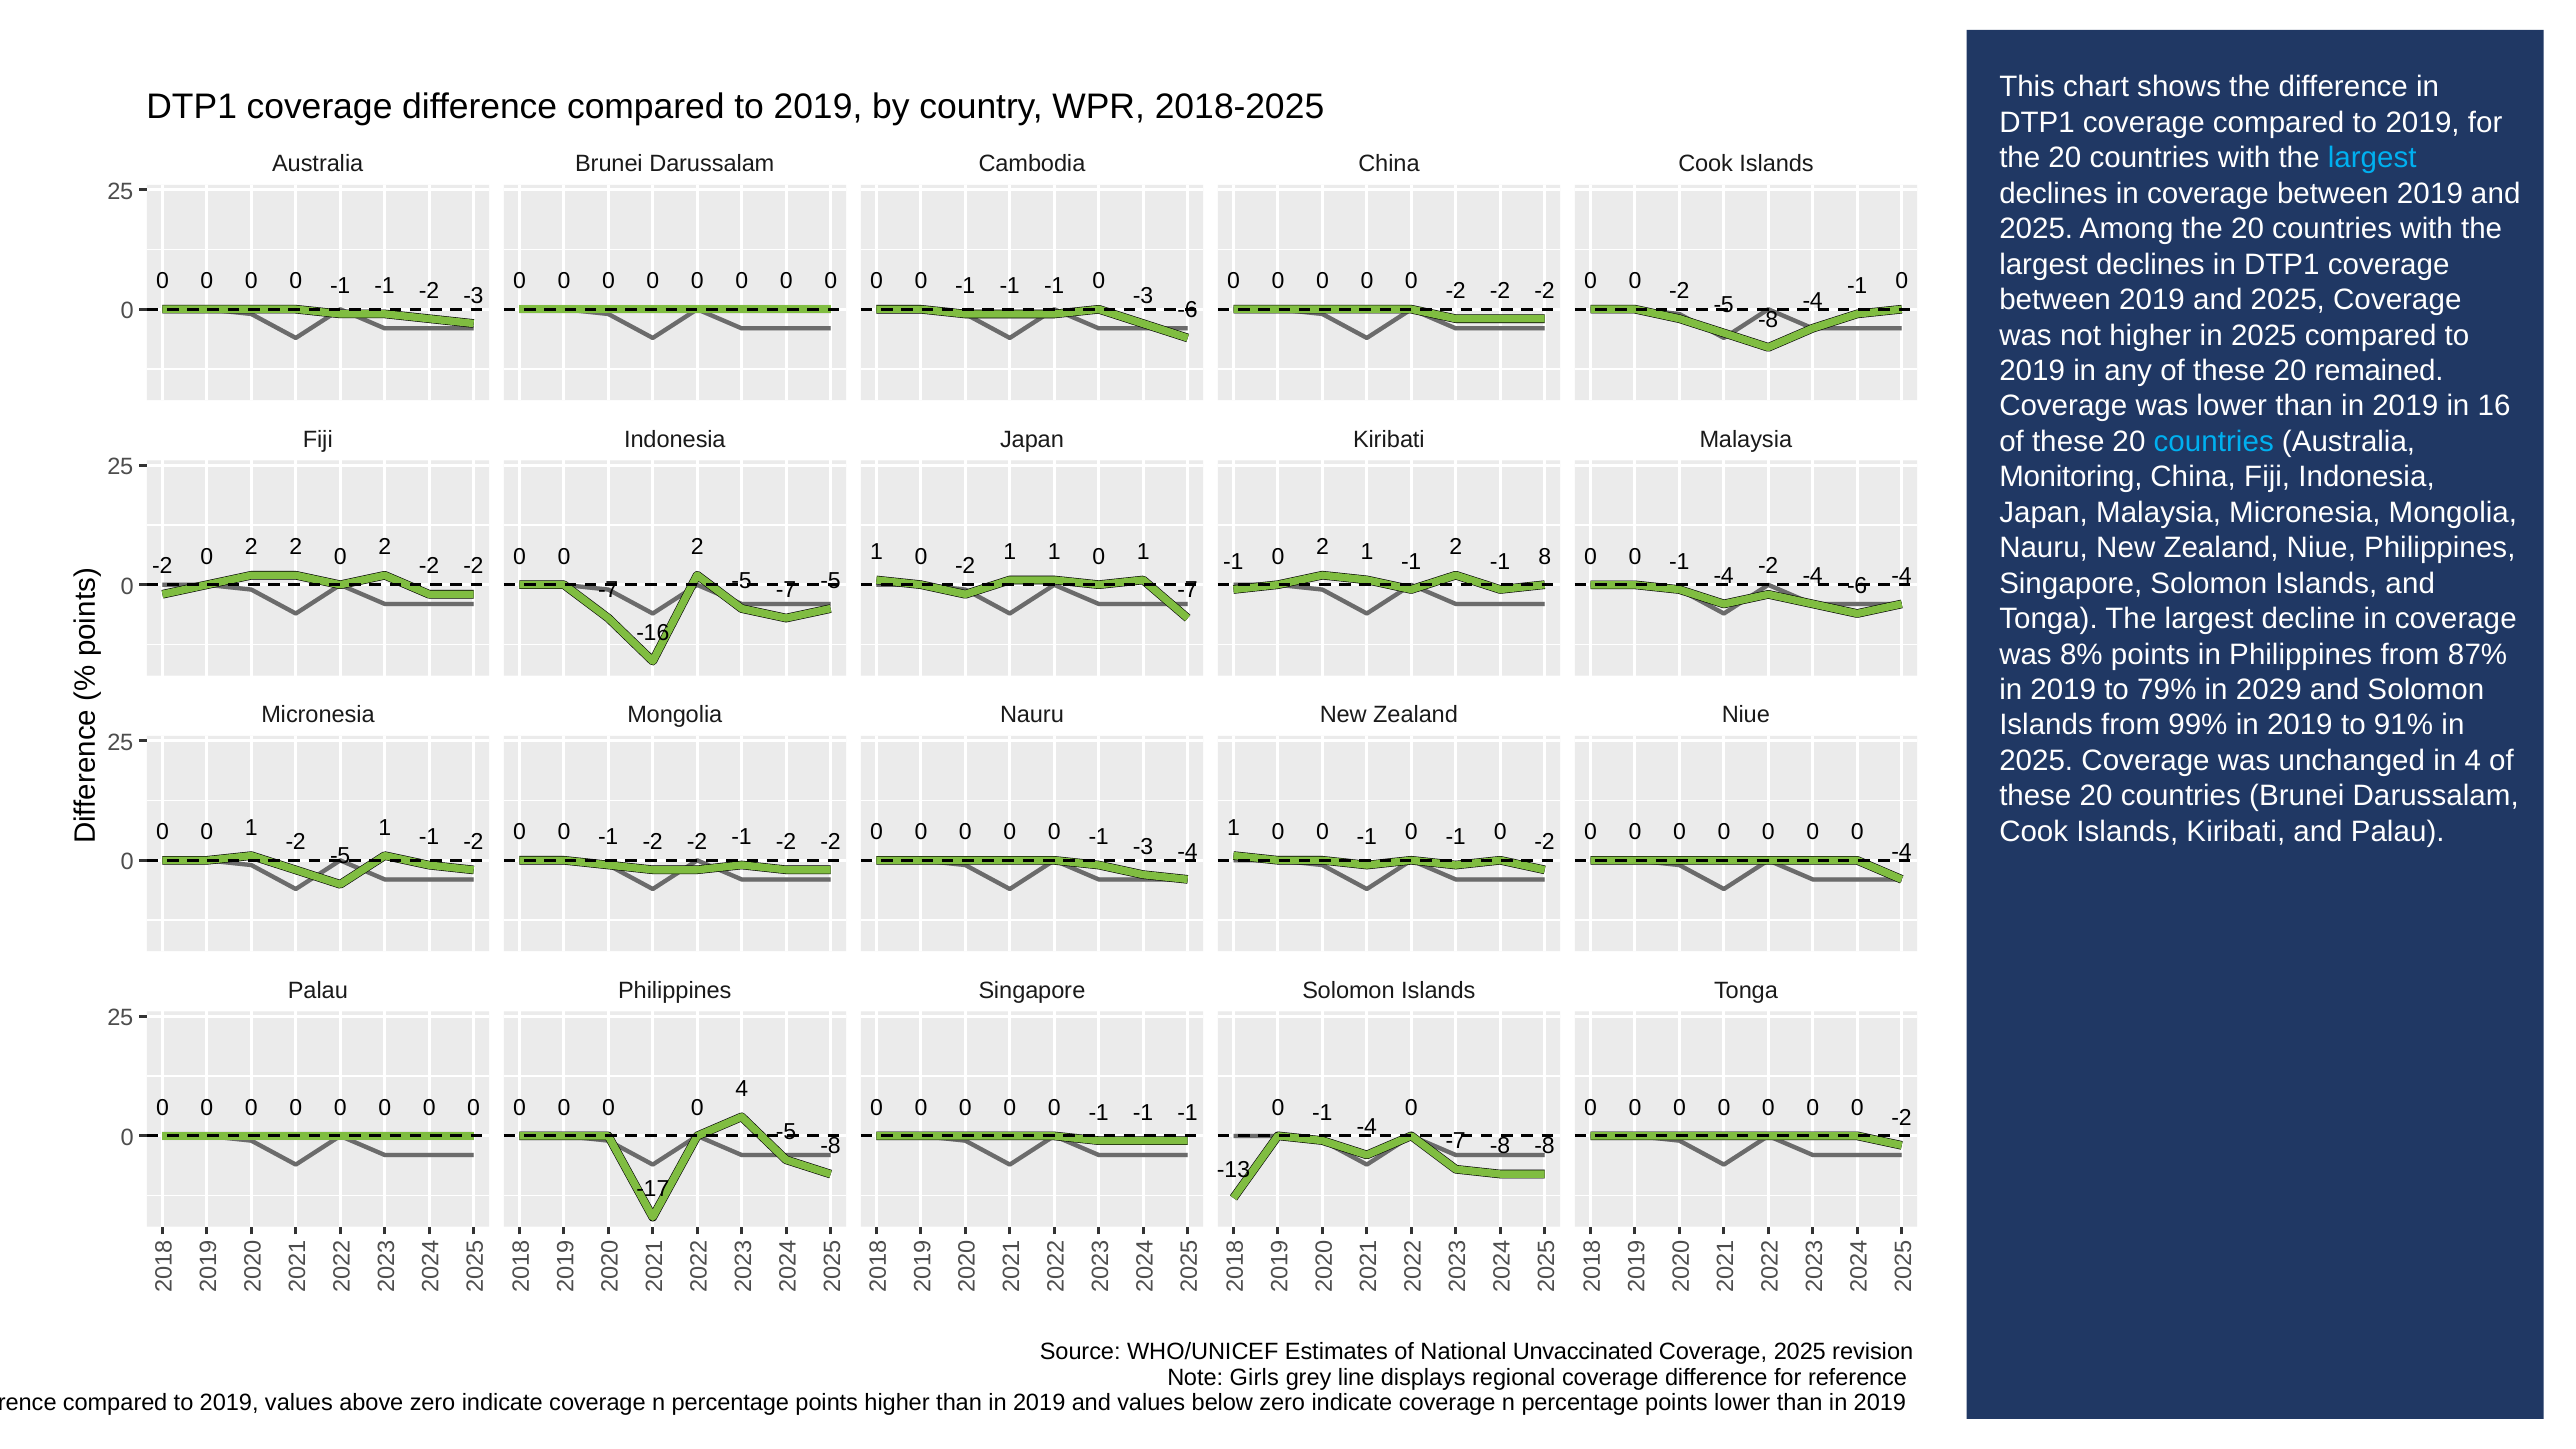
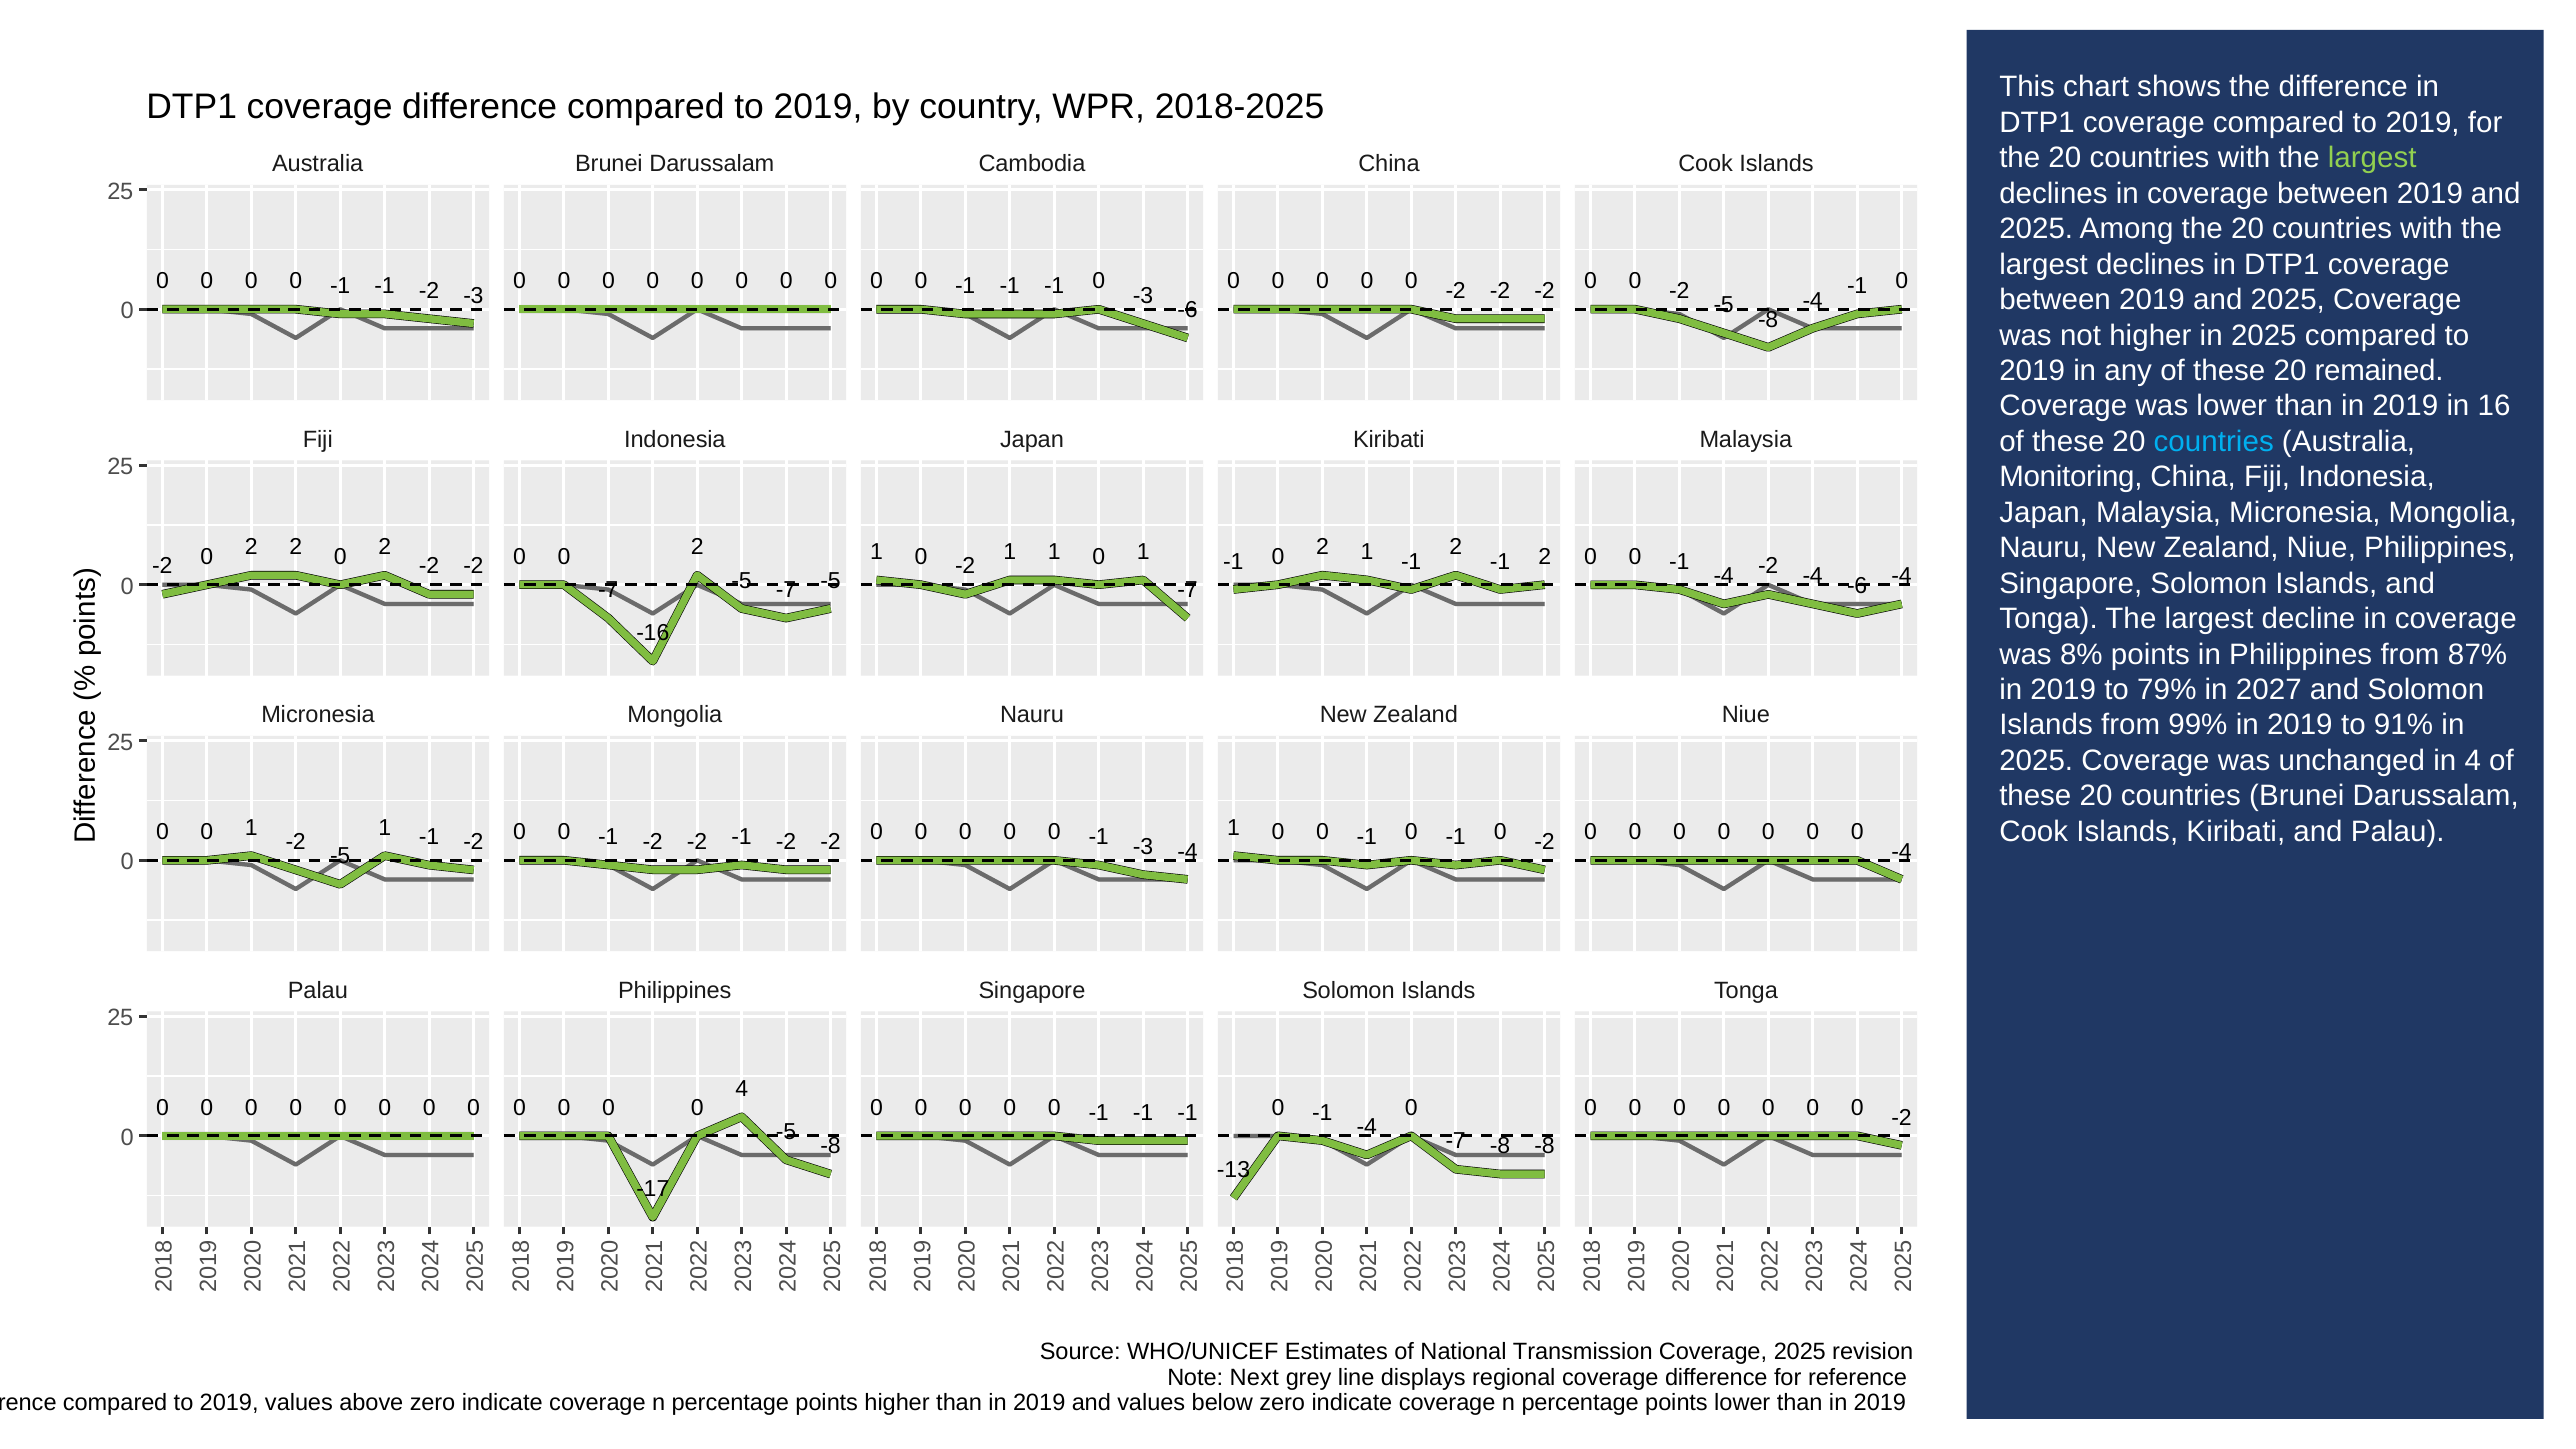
largest at (2372, 158) colour: light blue -> light green
8 at (1545, 557): 8 -> 2
2029: 2029 -> 2027
Unvaccinated: Unvaccinated -> Transmission
Girls: Girls -> Next
